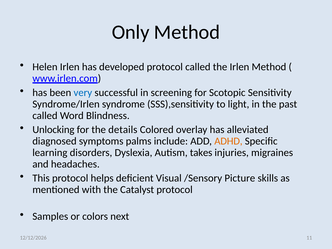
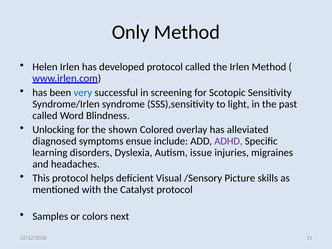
details: details -> shown
palms: palms -> ensue
ADHD colour: orange -> purple
takes: takes -> issue
